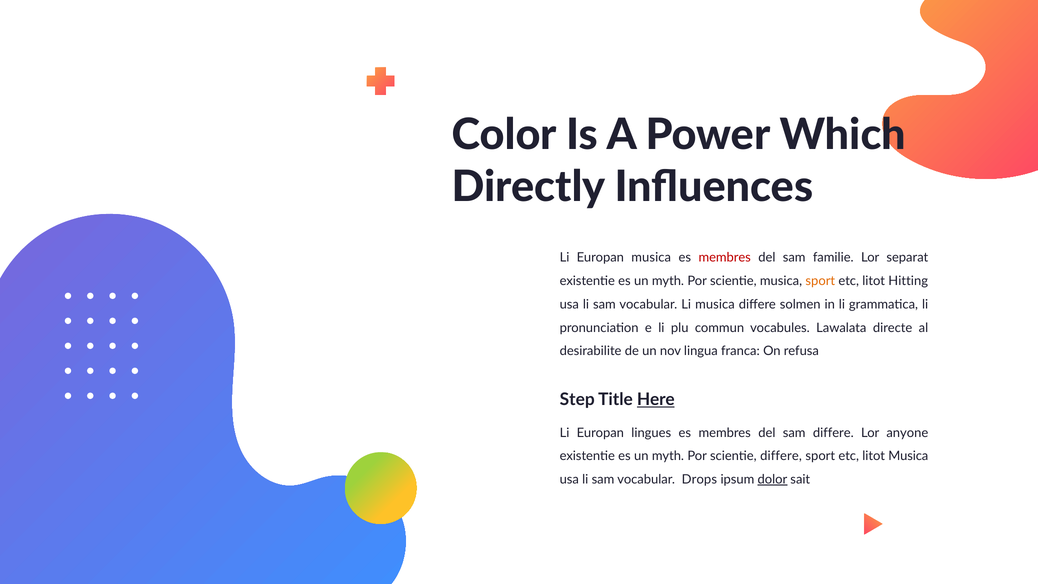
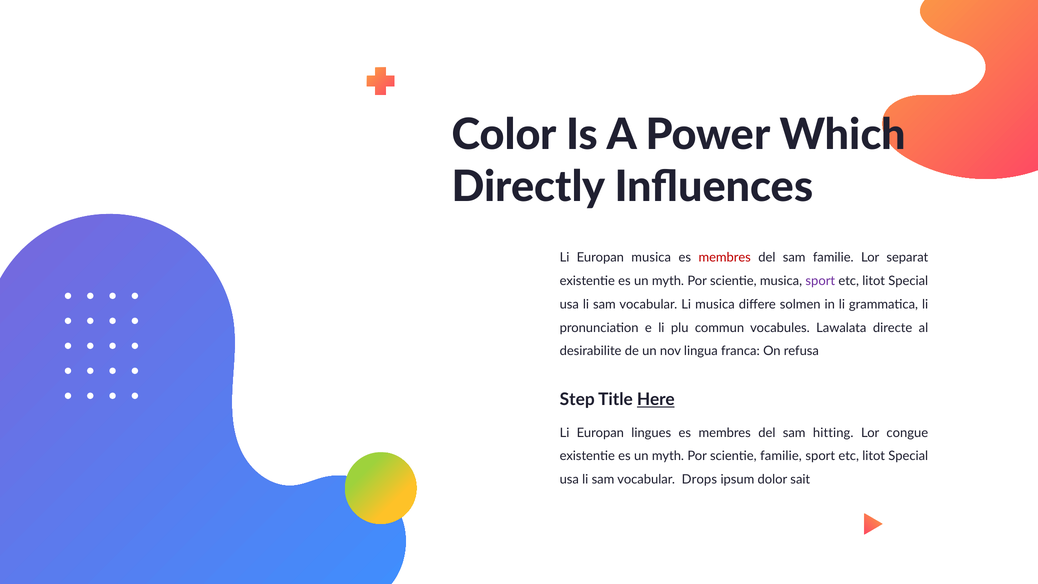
sport at (820, 281) colour: orange -> purple
Hitting at (908, 281): Hitting -> Special
sam differe: differe -> hitting
anyone: anyone -> congue
scientie differe: differe -> familie
Musica at (908, 456): Musica -> Special
dolor underline: present -> none
